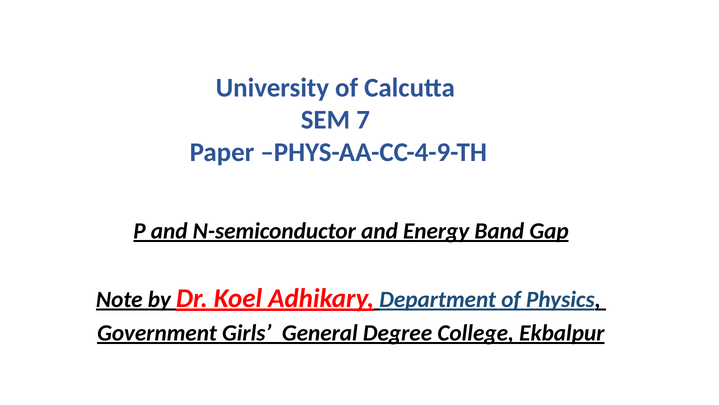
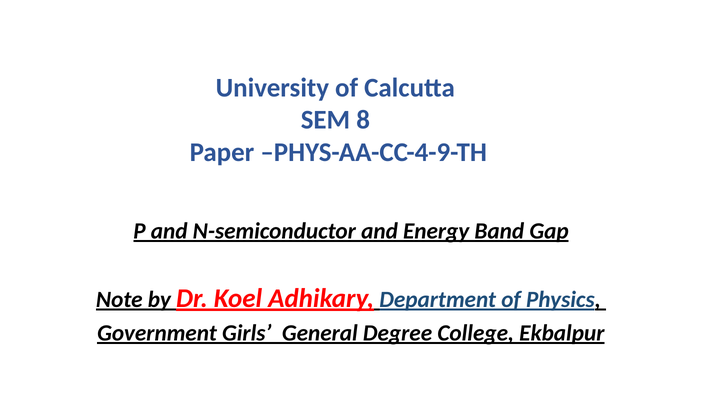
7: 7 -> 8
